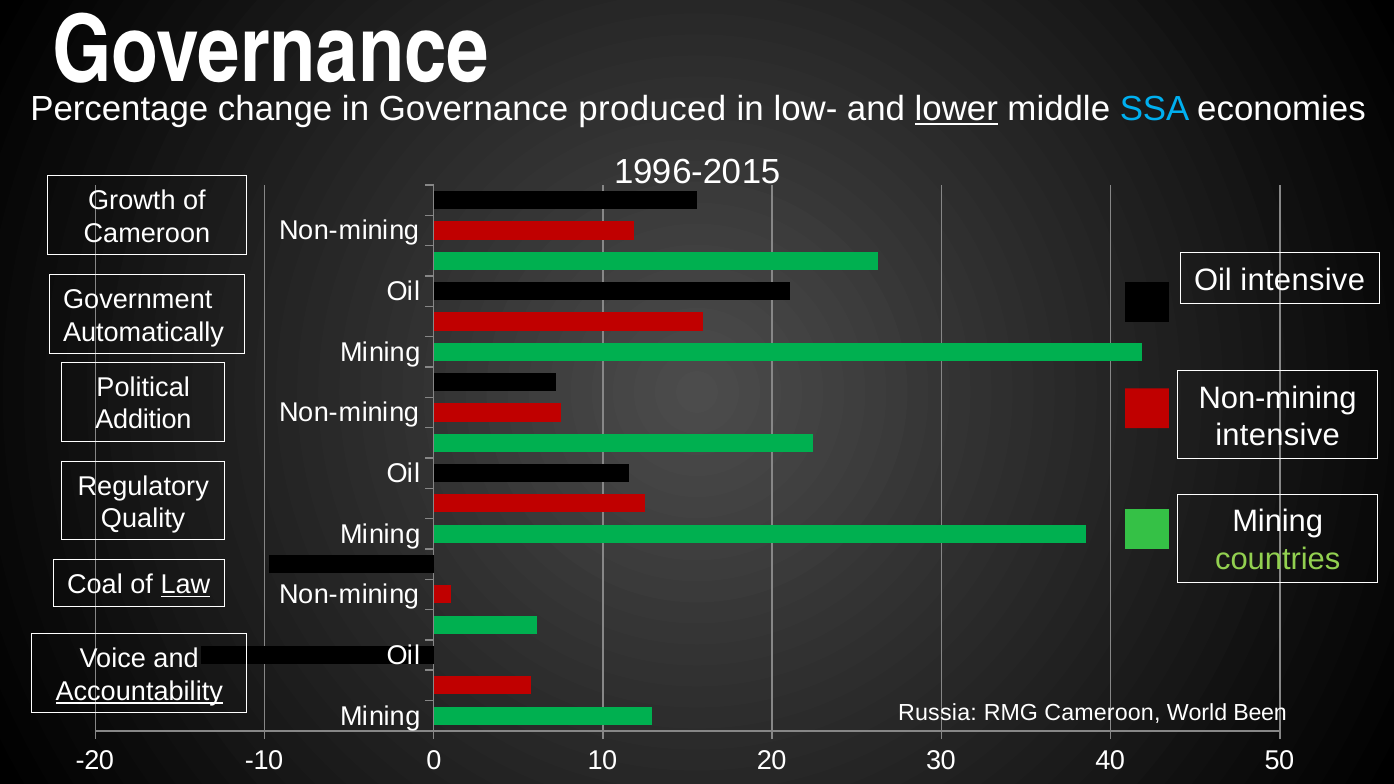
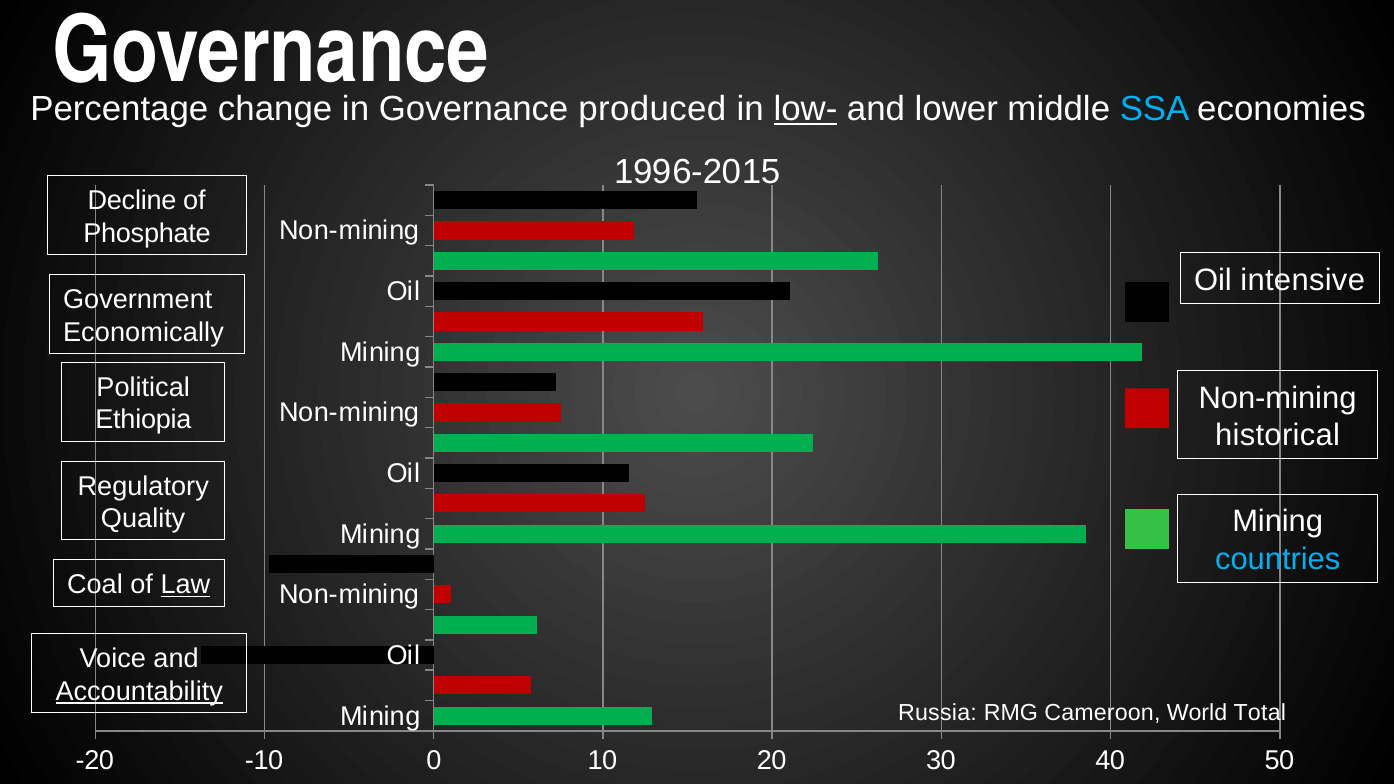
low- underline: none -> present
lower underline: present -> none
Growth: Growth -> Decline
Cameroon at (147, 233): Cameroon -> Phosphate
Automatically: Automatically -> Economically
Addition: Addition -> Ethiopia
intensive at (1278, 435): intensive -> historical
countries colour: light green -> light blue
Been: Been -> Total
